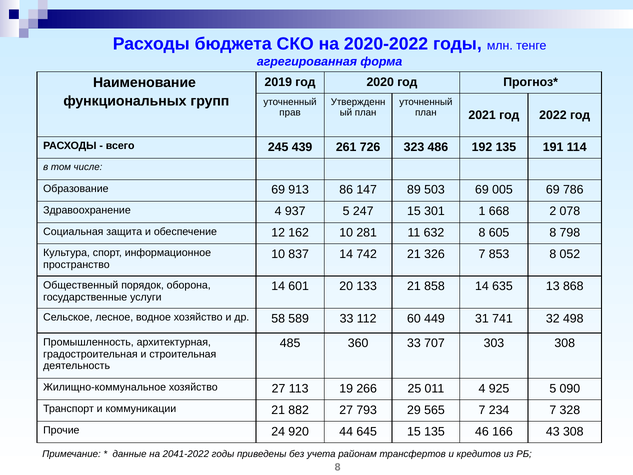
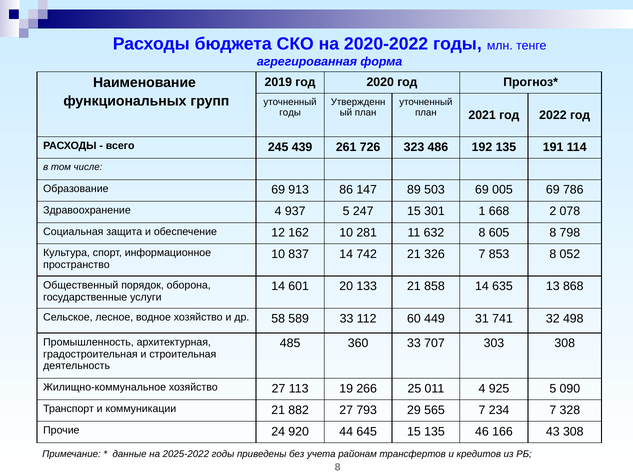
прав at (290, 113): прав -> годы
2041-2022: 2041-2022 -> 2025-2022
